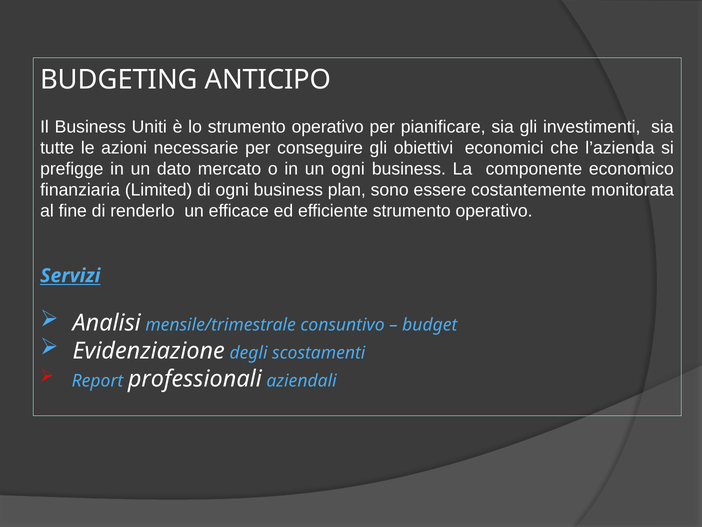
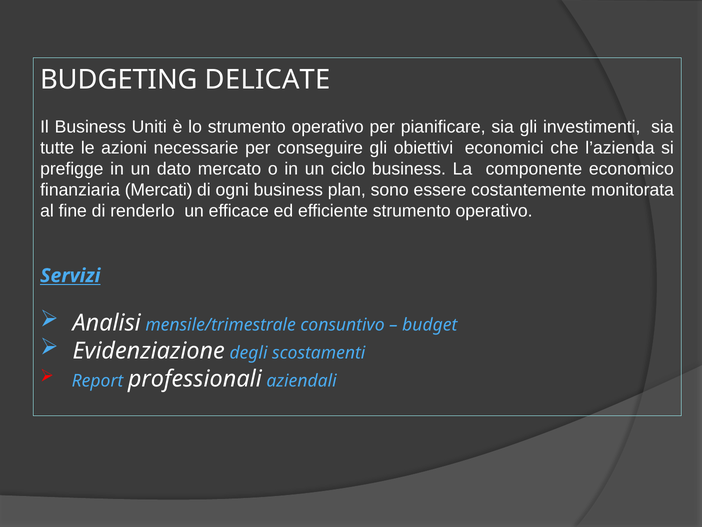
ANTICIPO: ANTICIPO -> DELICATE
un ogni: ogni -> ciclo
Limited: Limited -> Mercati
